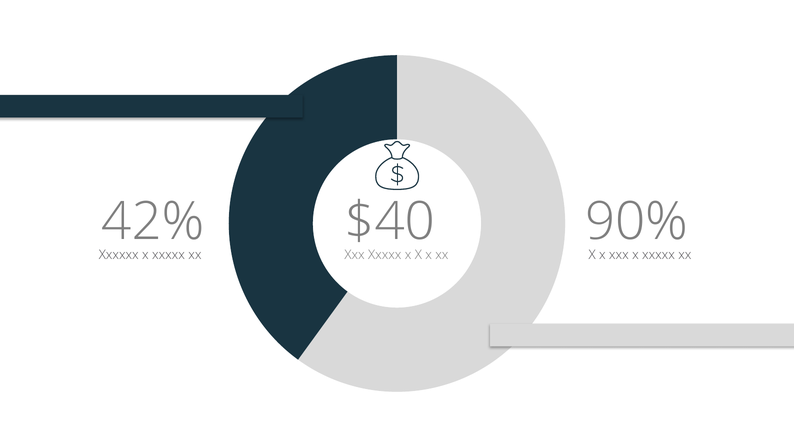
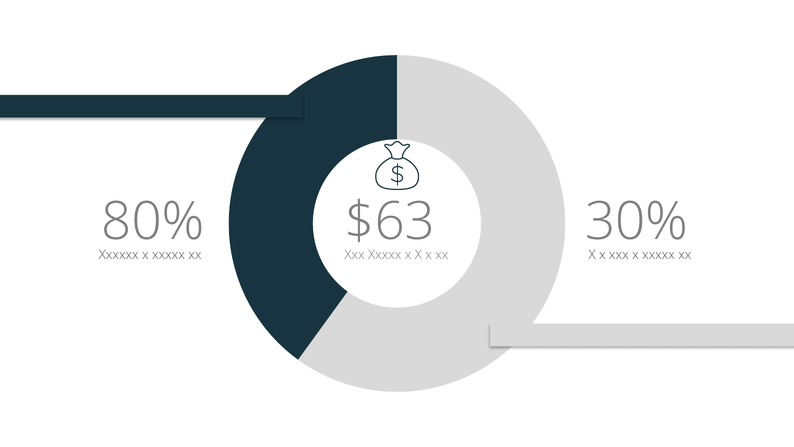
42%: 42% -> 80%
$40: $40 -> $63
90%: 90% -> 30%
